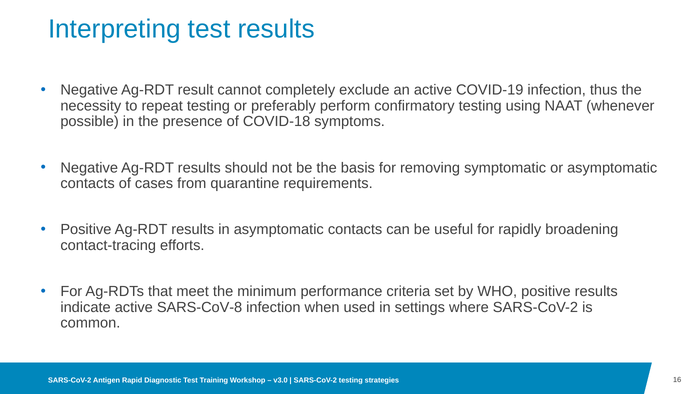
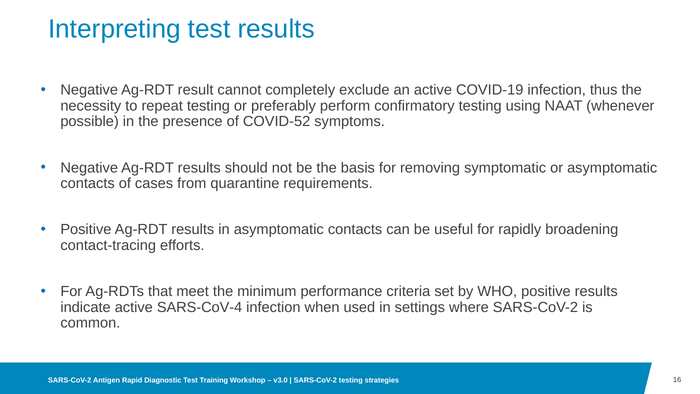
COVID-18: COVID-18 -> COVID-52
SARS-CoV-8: SARS-CoV-8 -> SARS-CoV-4
